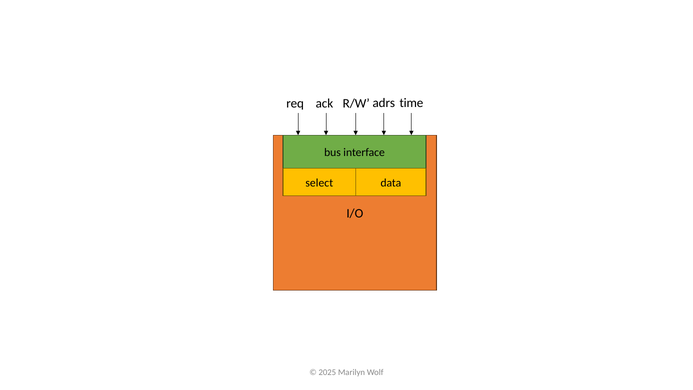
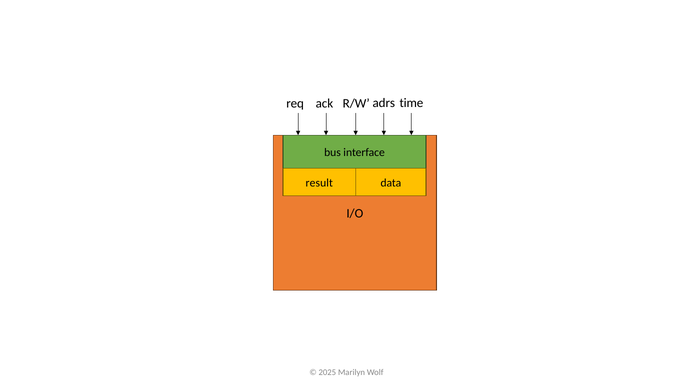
select: select -> result
